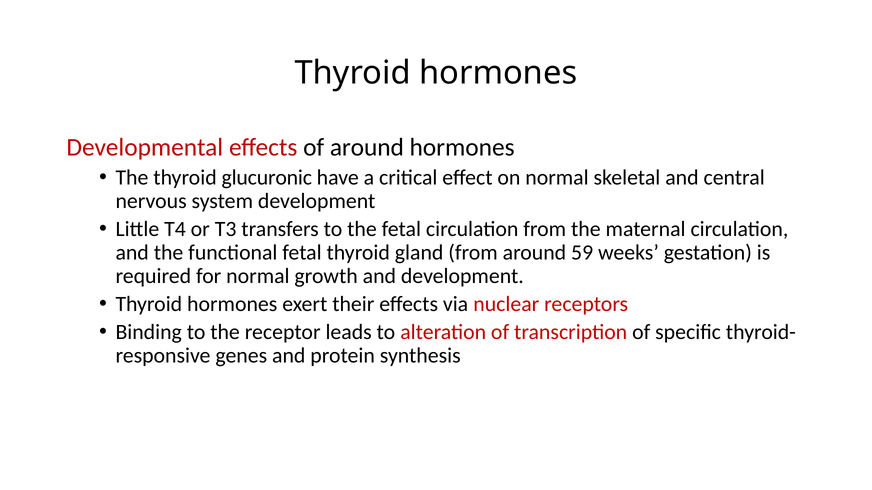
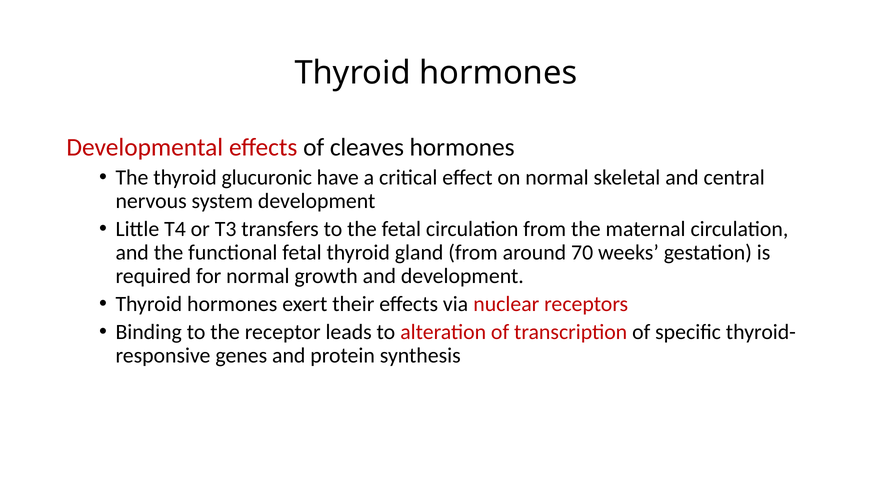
of around: around -> cleaves
59: 59 -> 70
